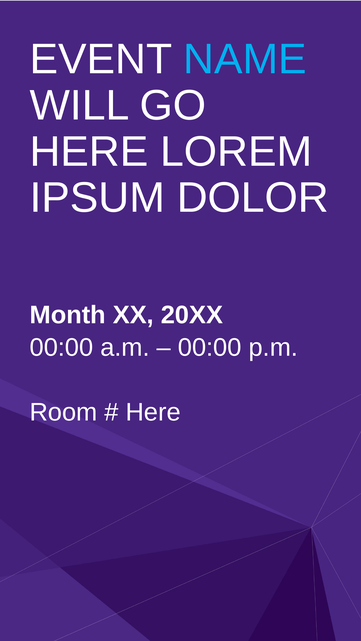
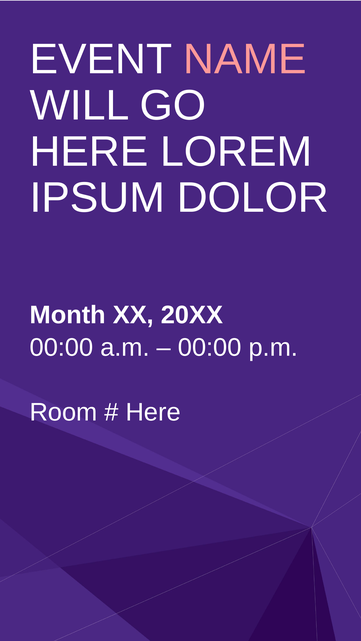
NAME colour: light blue -> pink
